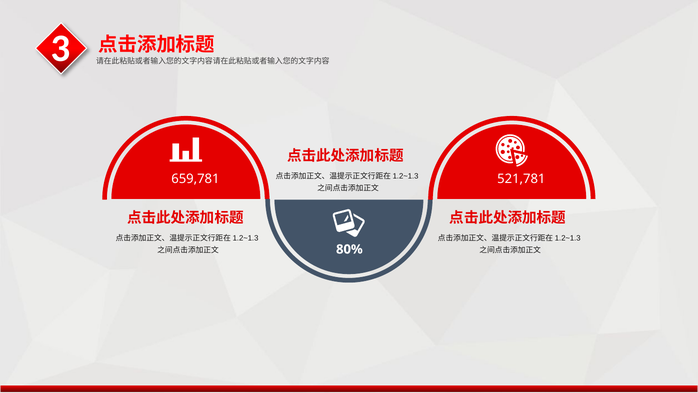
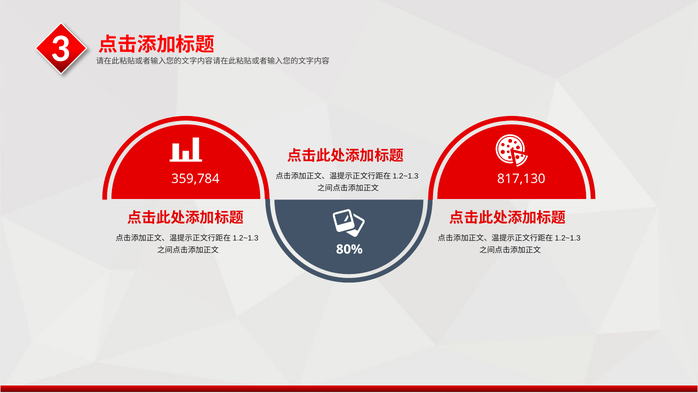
659,781: 659,781 -> 359,784
521,781: 521,781 -> 817,130
